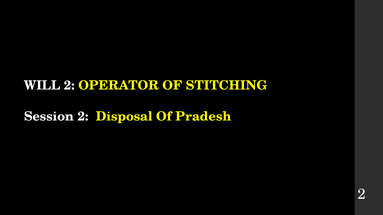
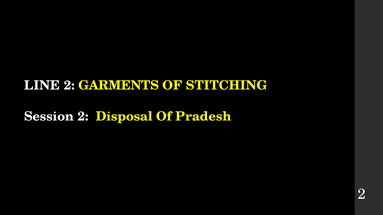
WILL: WILL -> LINE
OPERATOR: OPERATOR -> GARMENTS
